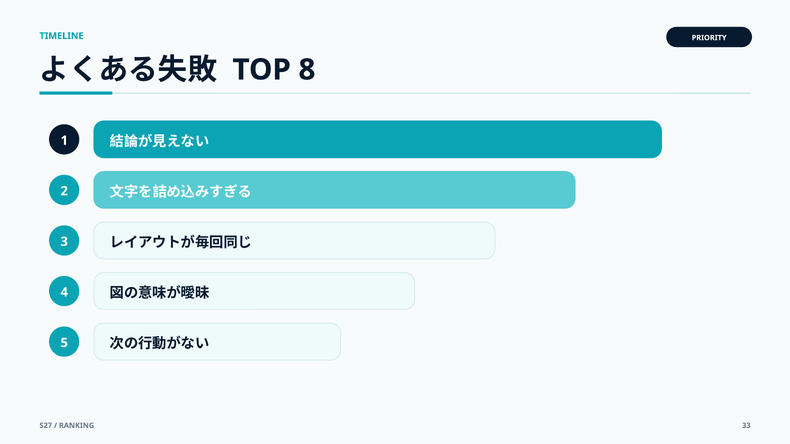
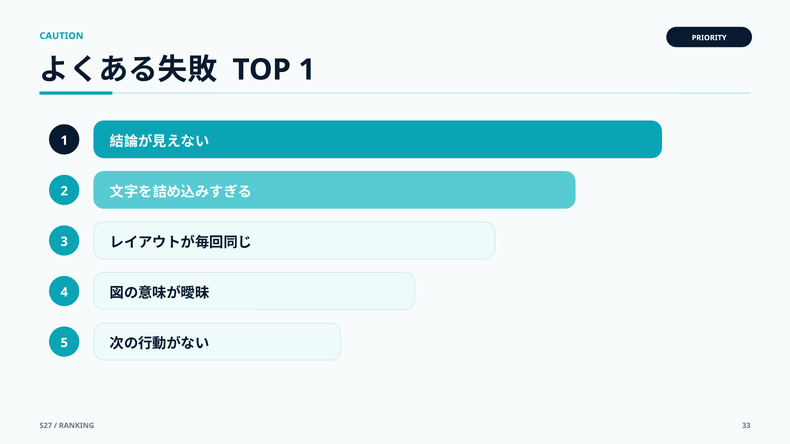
TIMELINE: TIMELINE -> CAUTION
TOP 8: 8 -> 1
